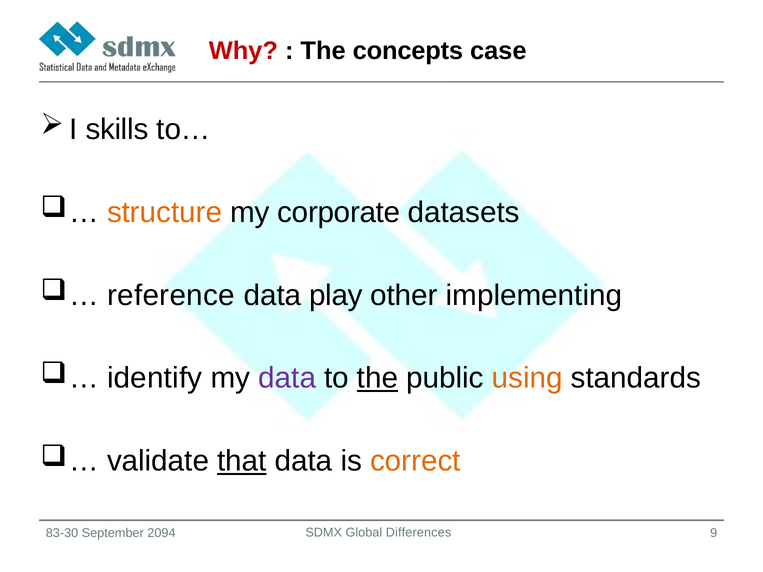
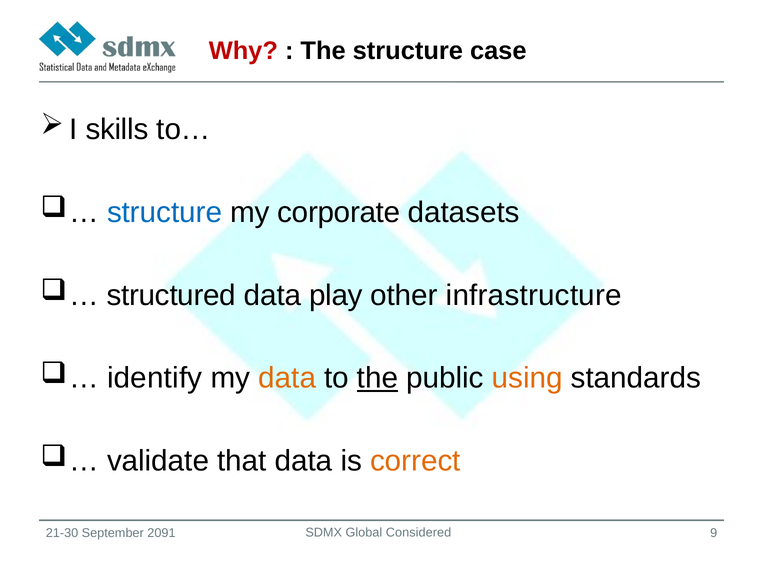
The concepts: concepts -> structure
structure at (165, 212) colour: orange -> blue
reference: reference -> structured
implementing: implementing -> infrastructure
data at (287, 378) colour: purple -> orange
that underline: present -> none
83-30: 83-30 -> 21-30
2094: 2094 -> 2091
Differences: Differences -> Considered
